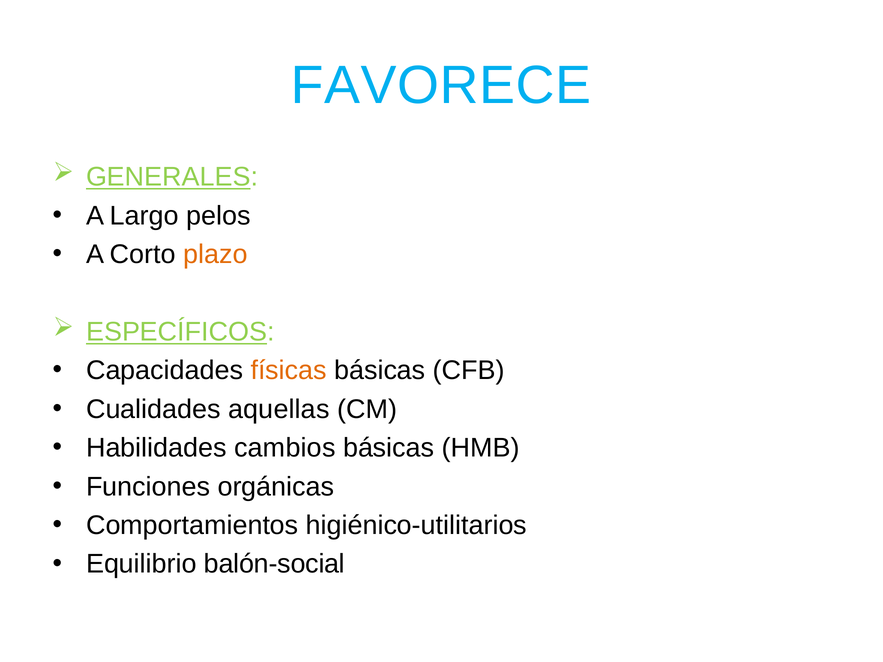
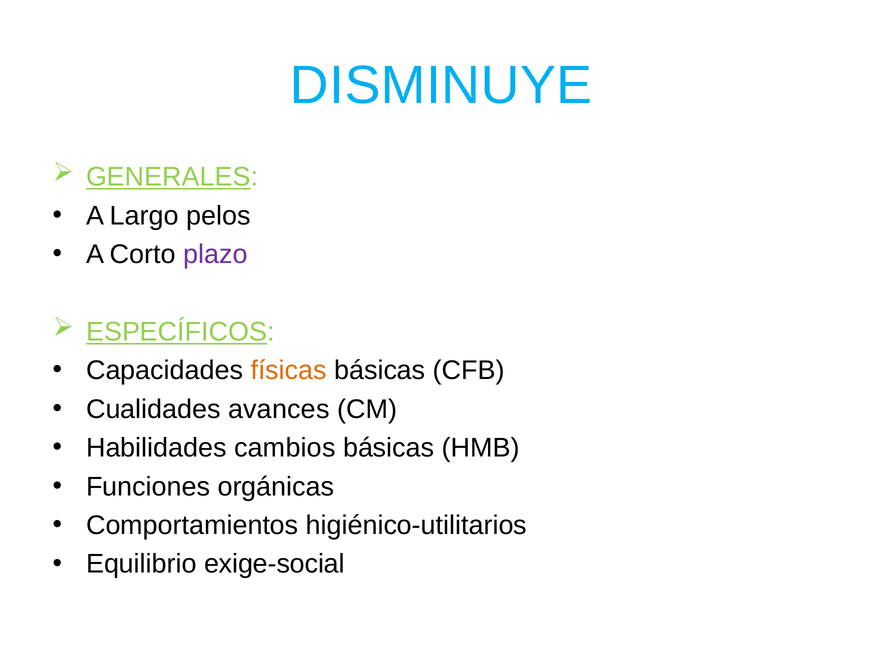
FAVORECE: FAVORECE -> DISMINUYE
plazo colour: orange -> purple
aquellas: aquellas -> avances
balón-social: balón-social -> exige-social
